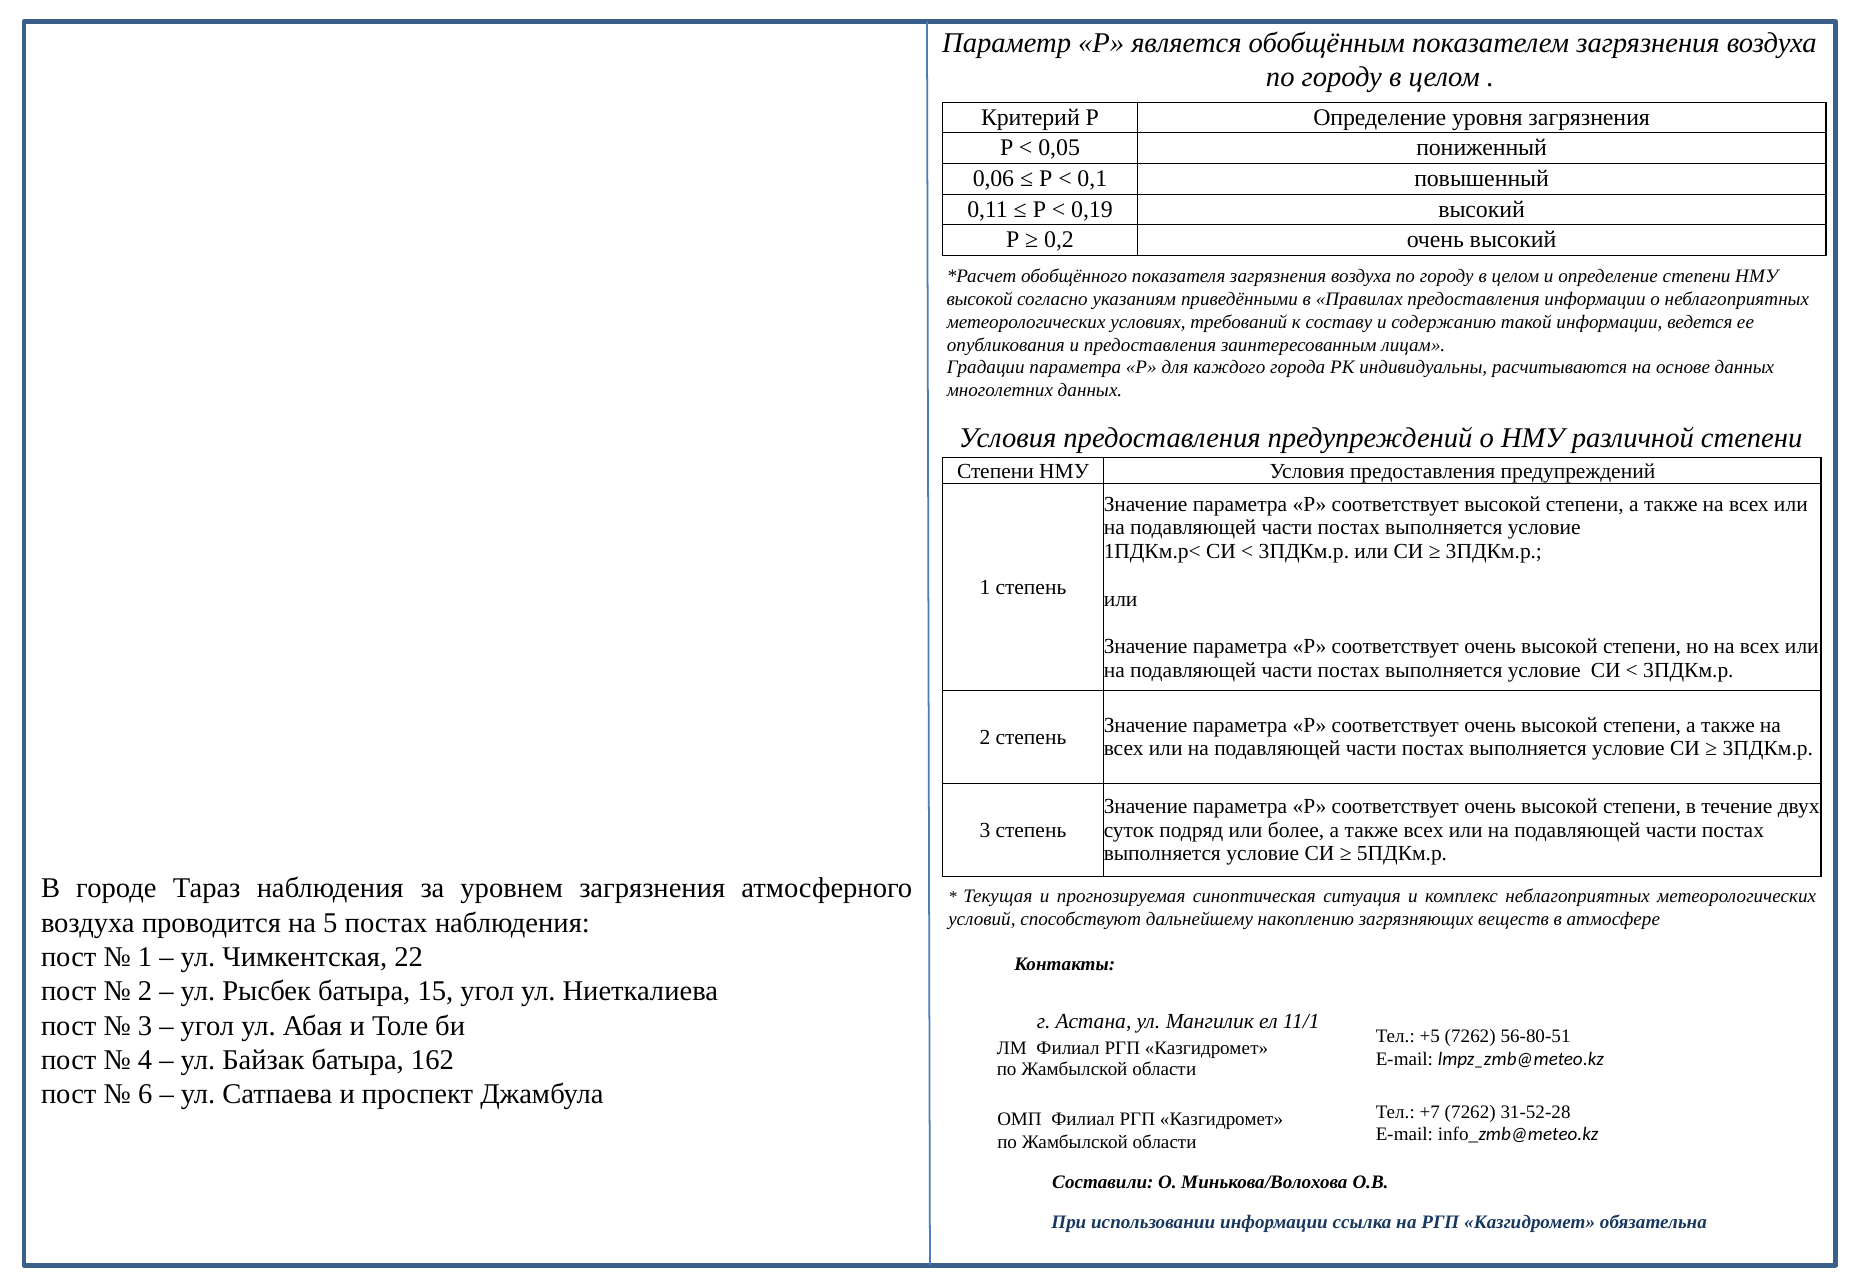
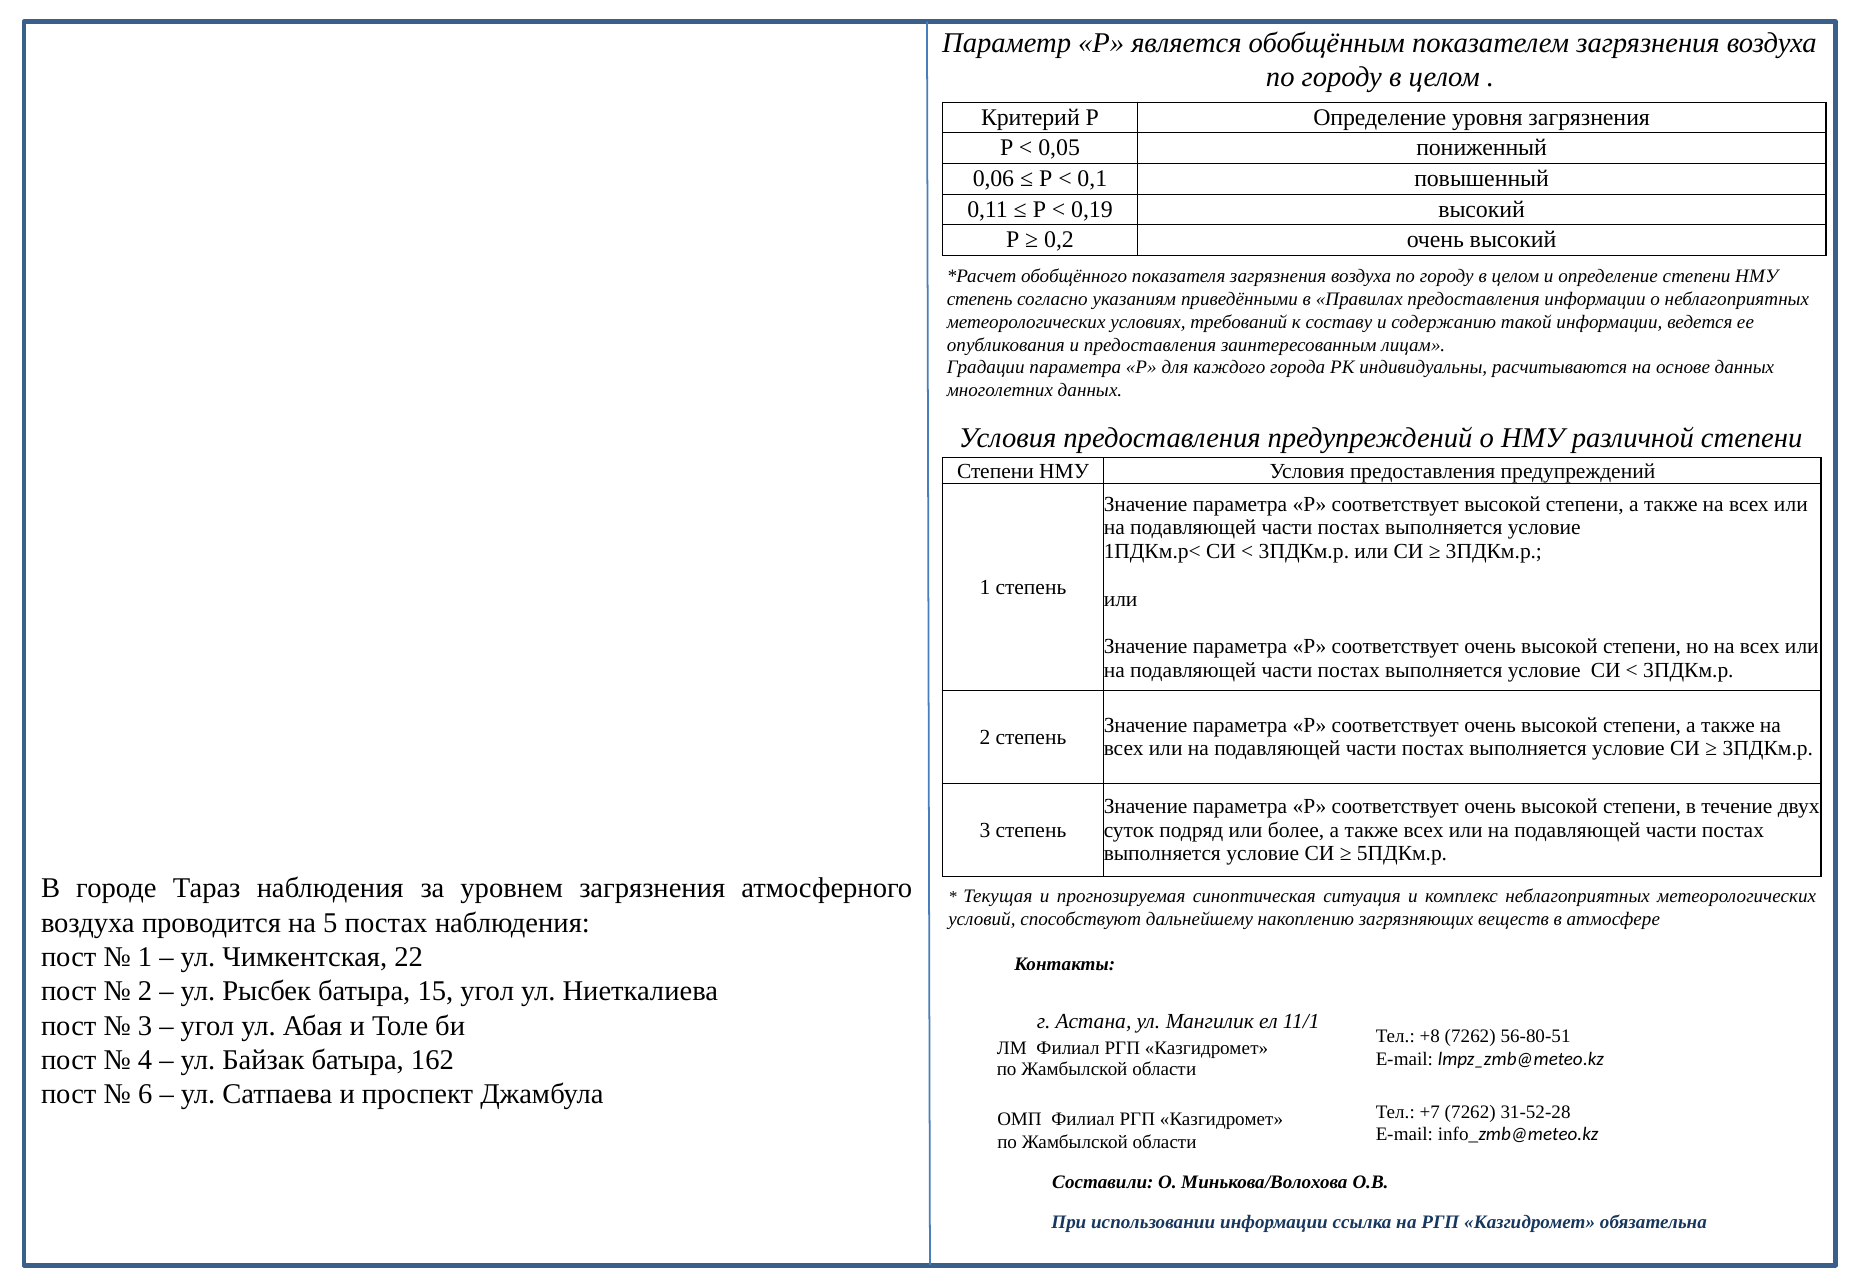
высокой at (980, 299): высокой -> степень
+5: +5 -> +8
